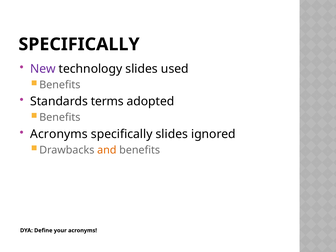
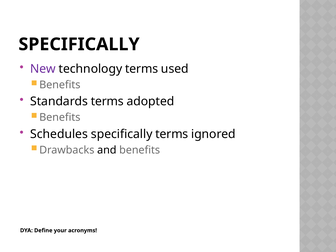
technology slides: slides -> terms
Acronyms at (59, 134): Acronyms -> Schedules
specifically slides: slides -> terms
and colour: orange -> black
